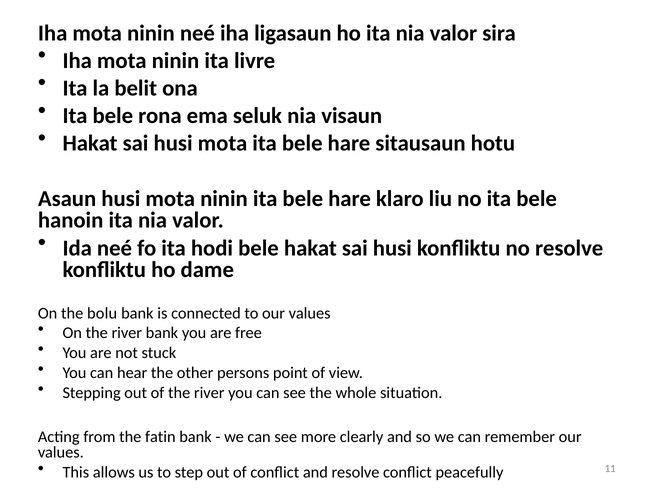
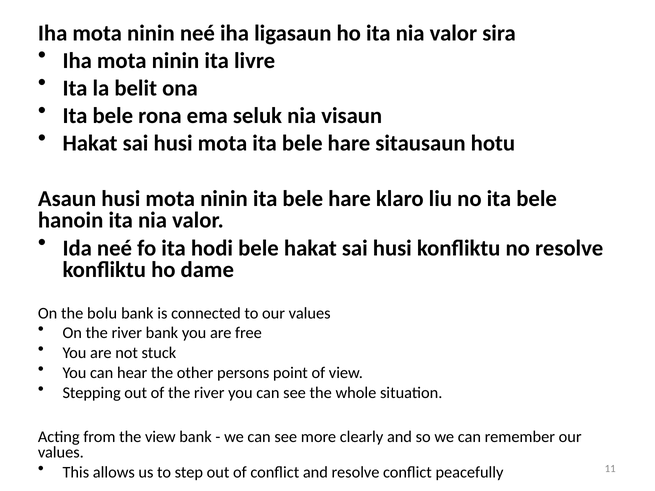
the fatin: fatin -> view
